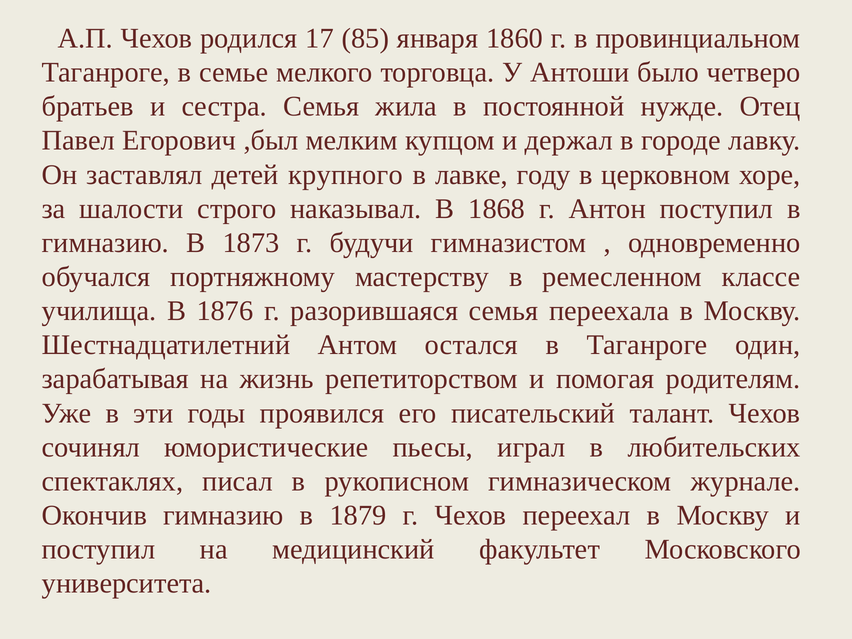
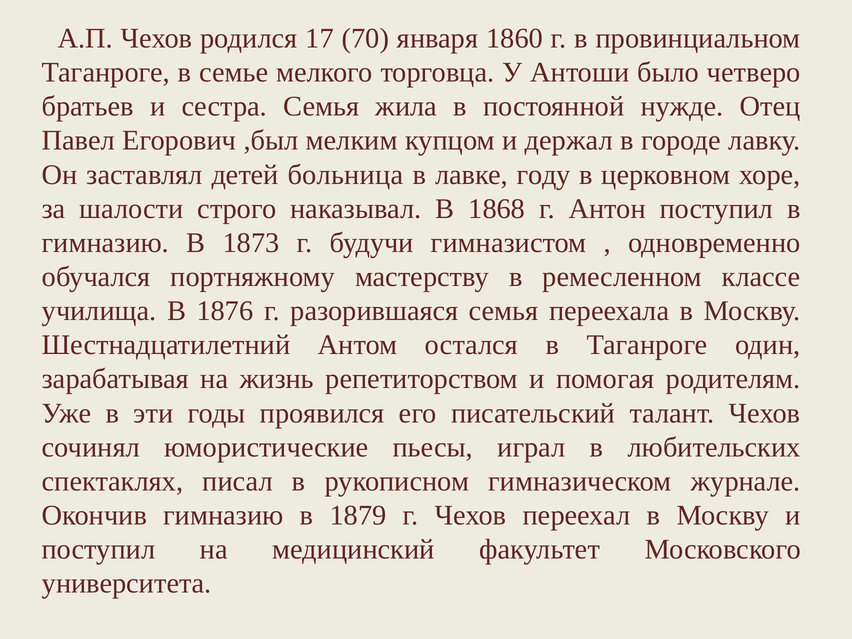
85: 85 -> 70
крупного: крупного -> больница
